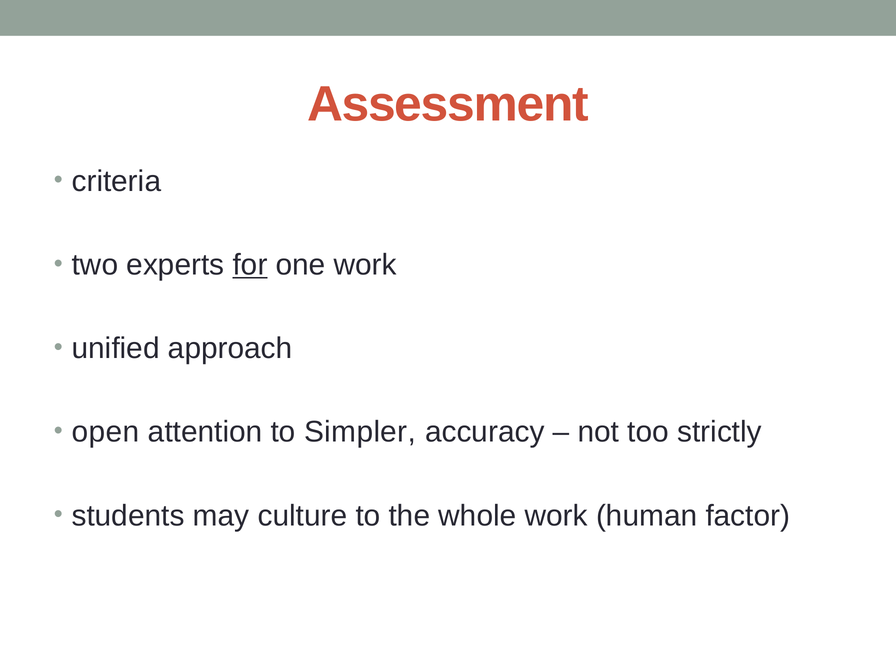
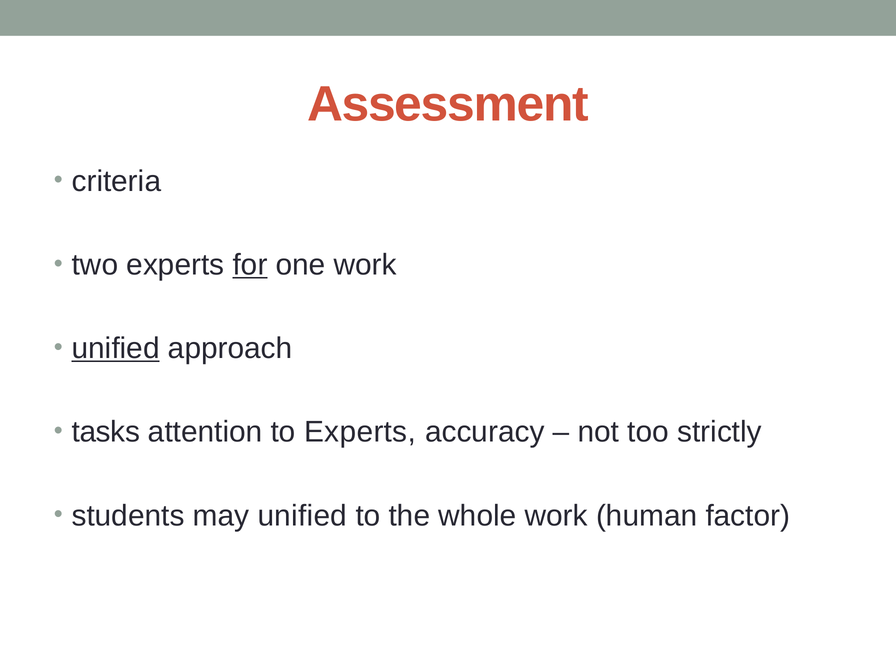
unified at (116, 349) underline: none -> present
open: open -> tasks
to Simpler: Simpler -> Experts
may culture: culture -> unified
